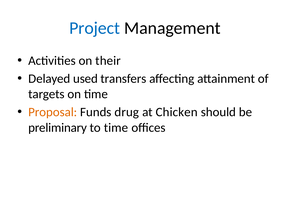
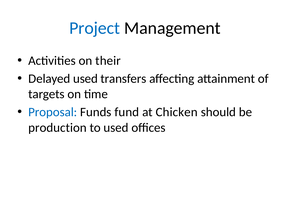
Proposal colour: orange -> blue
drug: drug -> fund
preliminary: preliminary -> production
to time: time -> used
